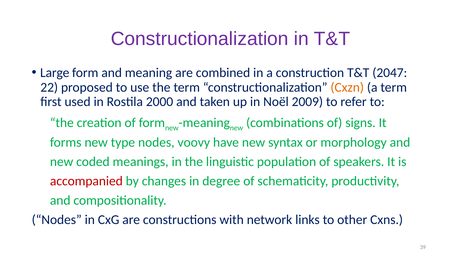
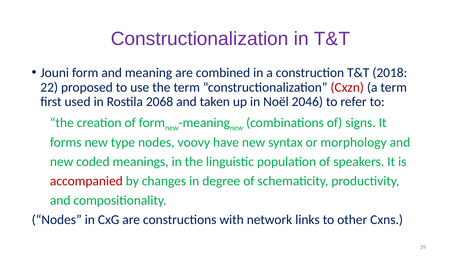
Large: Large -> Jouni
2047: 2047 -> 2018
Cxzn colour: orange -> red
2000: 2000 -> 2068
2009: 2009 -> 2046
